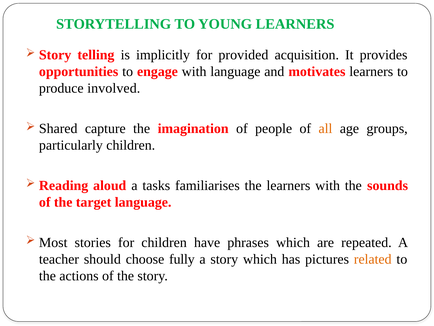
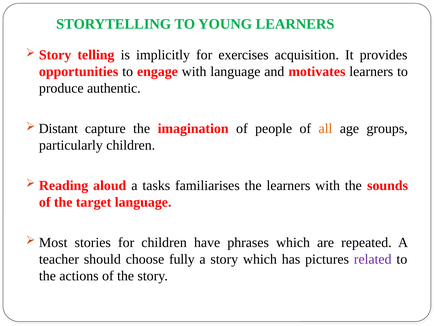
provided: provided -> exercises
involved: involved -> authentic
Shared: Shared -> Distant
related colour: orange -> purple
